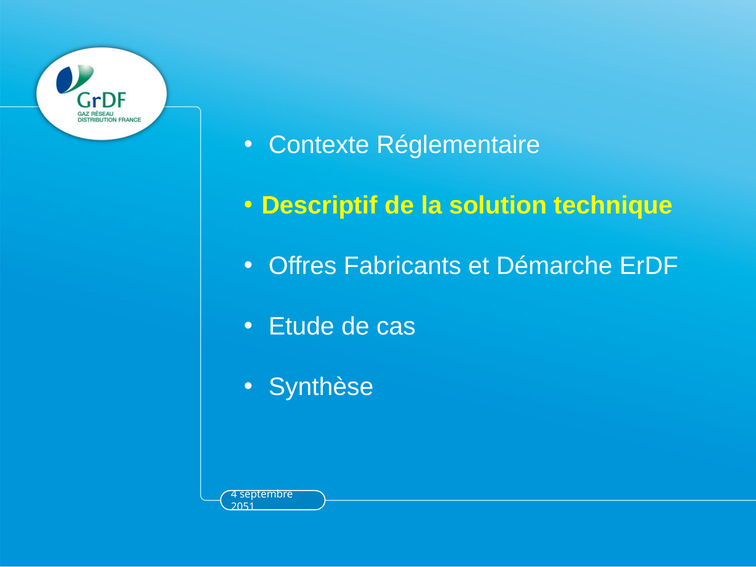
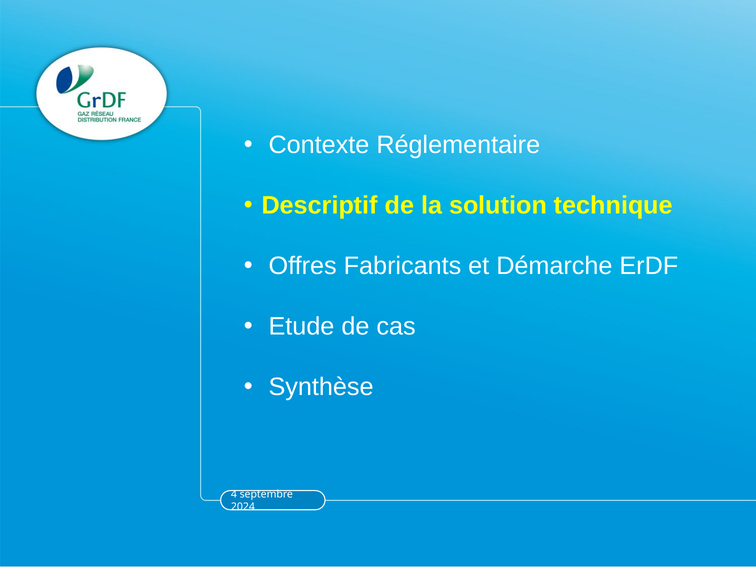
2051: 2051 -> 2024
